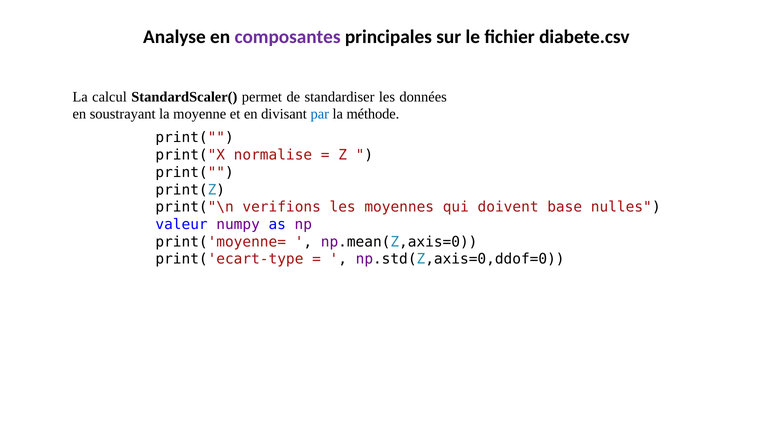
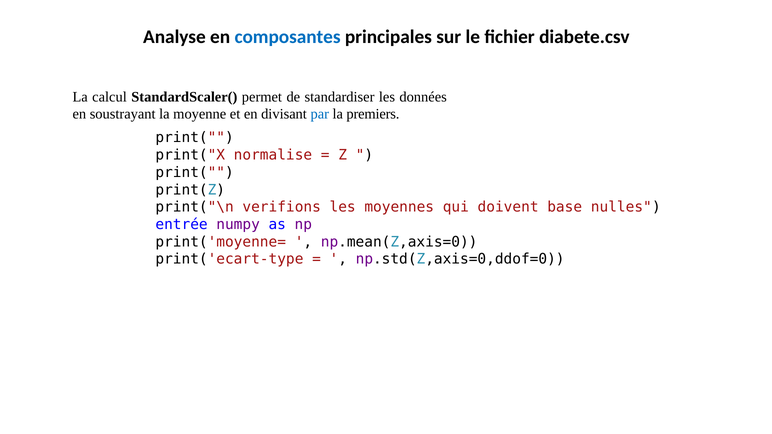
composantes colour: purple -> blue
méthode: méthode -> premiers
valeur: valeur -> entrée
